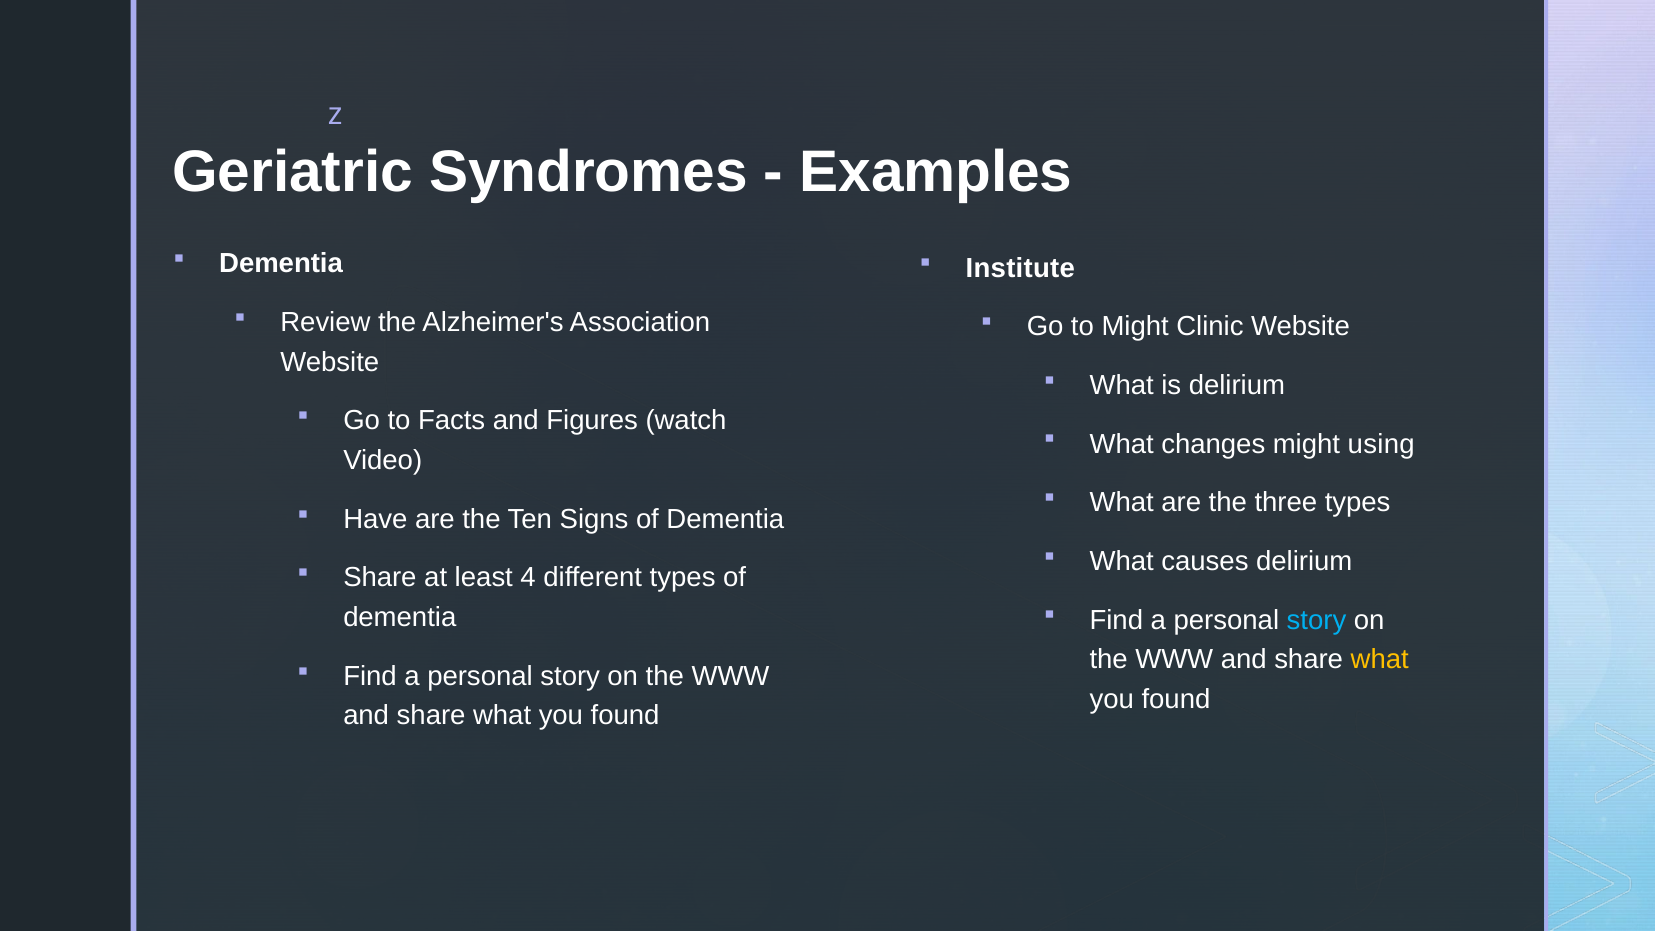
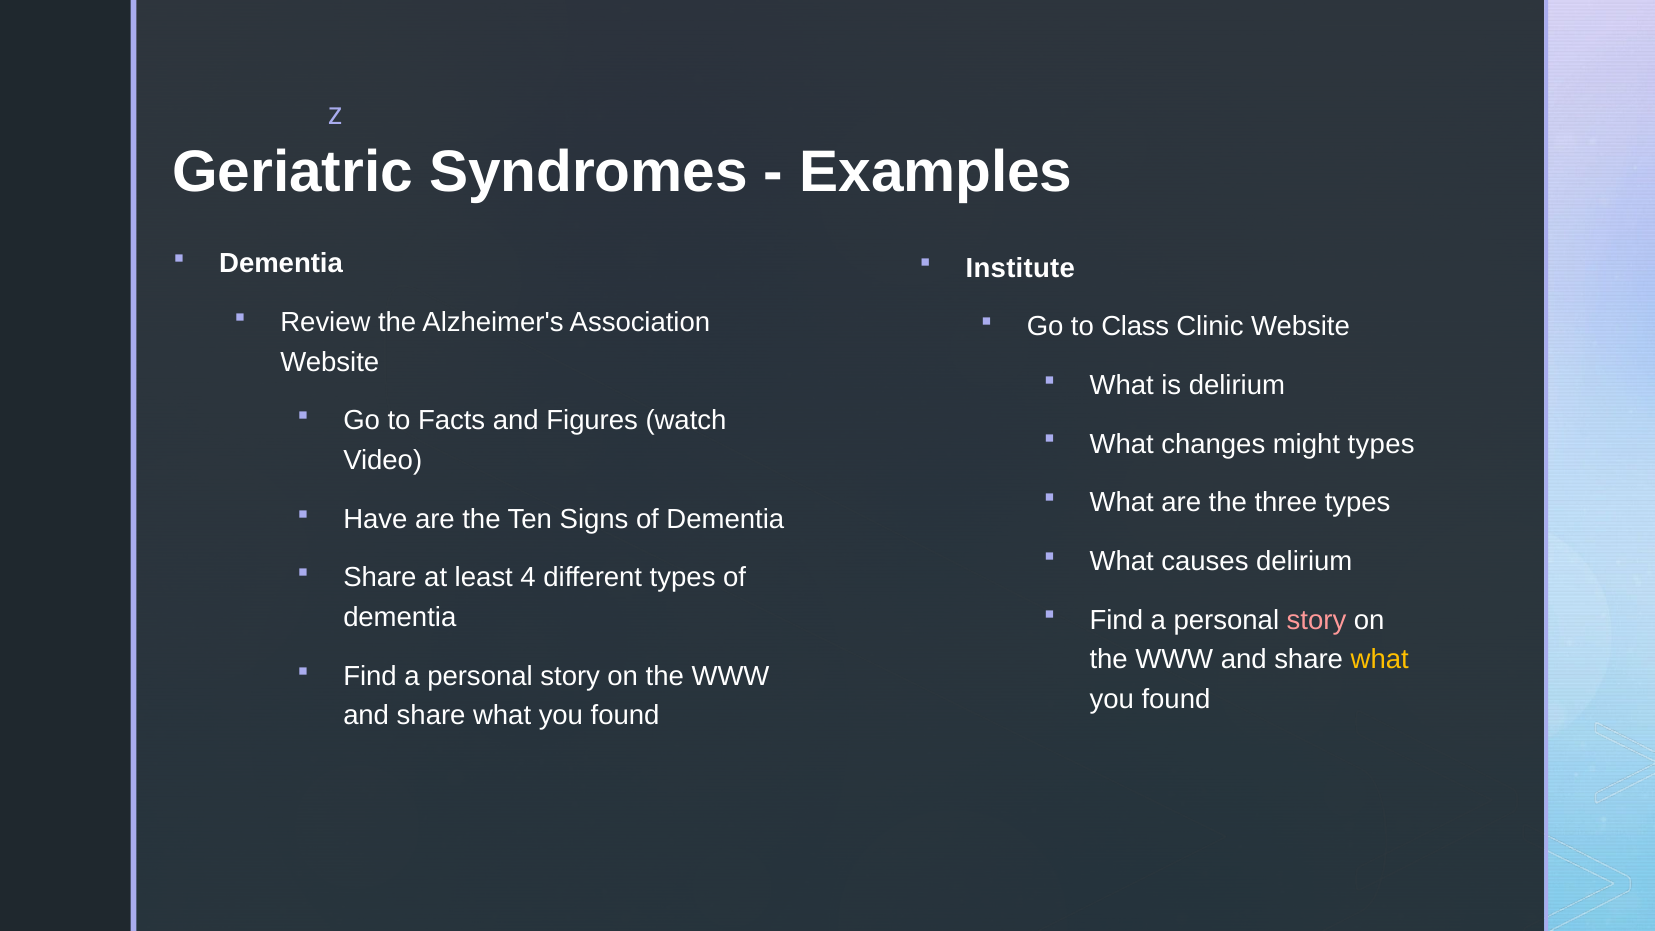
to Might: Might -> Class
might using: using -> types
story at (1316, 620) colour: light blue -> pink
